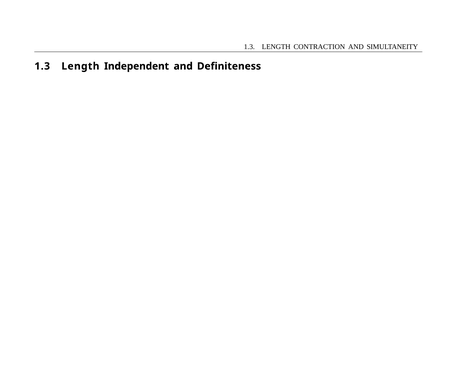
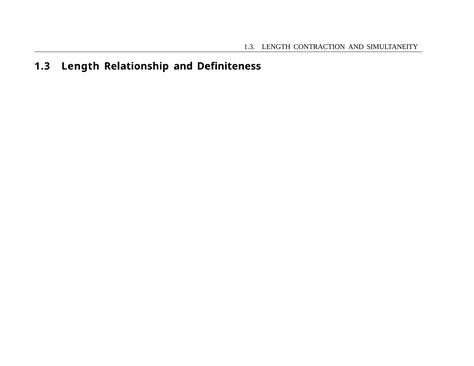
Independent: Independent -> Relationship
